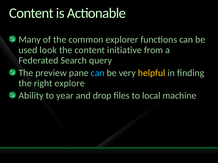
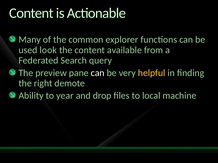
initiative: initiative -> available
can at (98, 73) colour: light blue -> white
explore: explore -> demote
